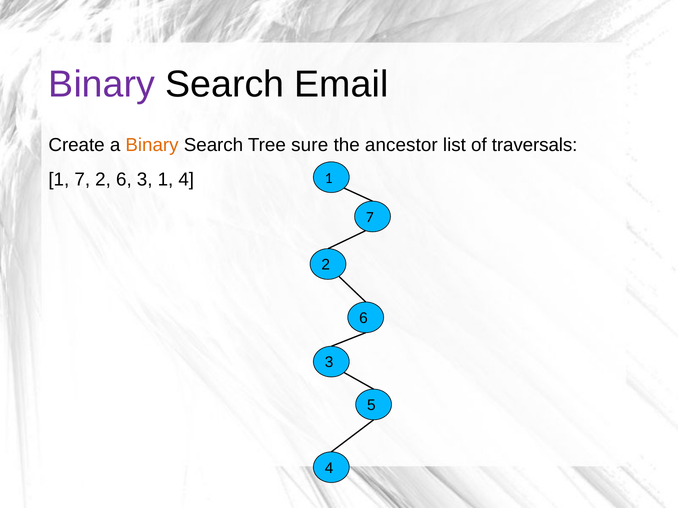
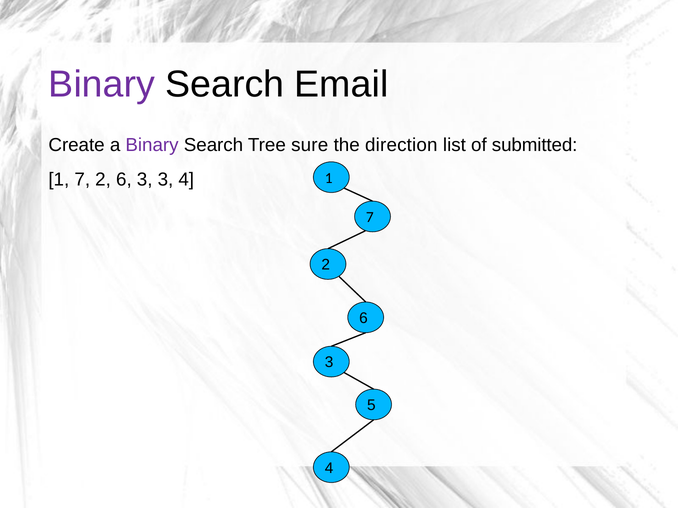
Binary at (152, 145) colour: orange -> purple
ancestor: ancestor -> direction
traversals: traversals -> submitted
3 1: 1 -> 3
